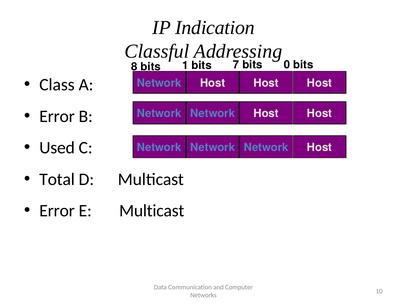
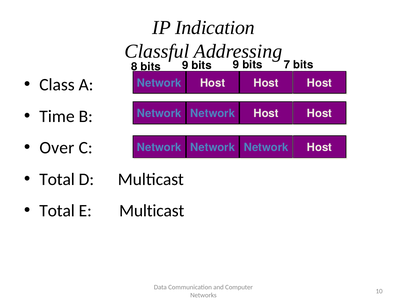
8 bits 1: 1 -> 9
7 at (236, 65): 7 -> 9
0: 0 -> 7
Error at (57, 116): Error -> Time
Used: Used -> Over
Error at (57, 211): Error -> Total
